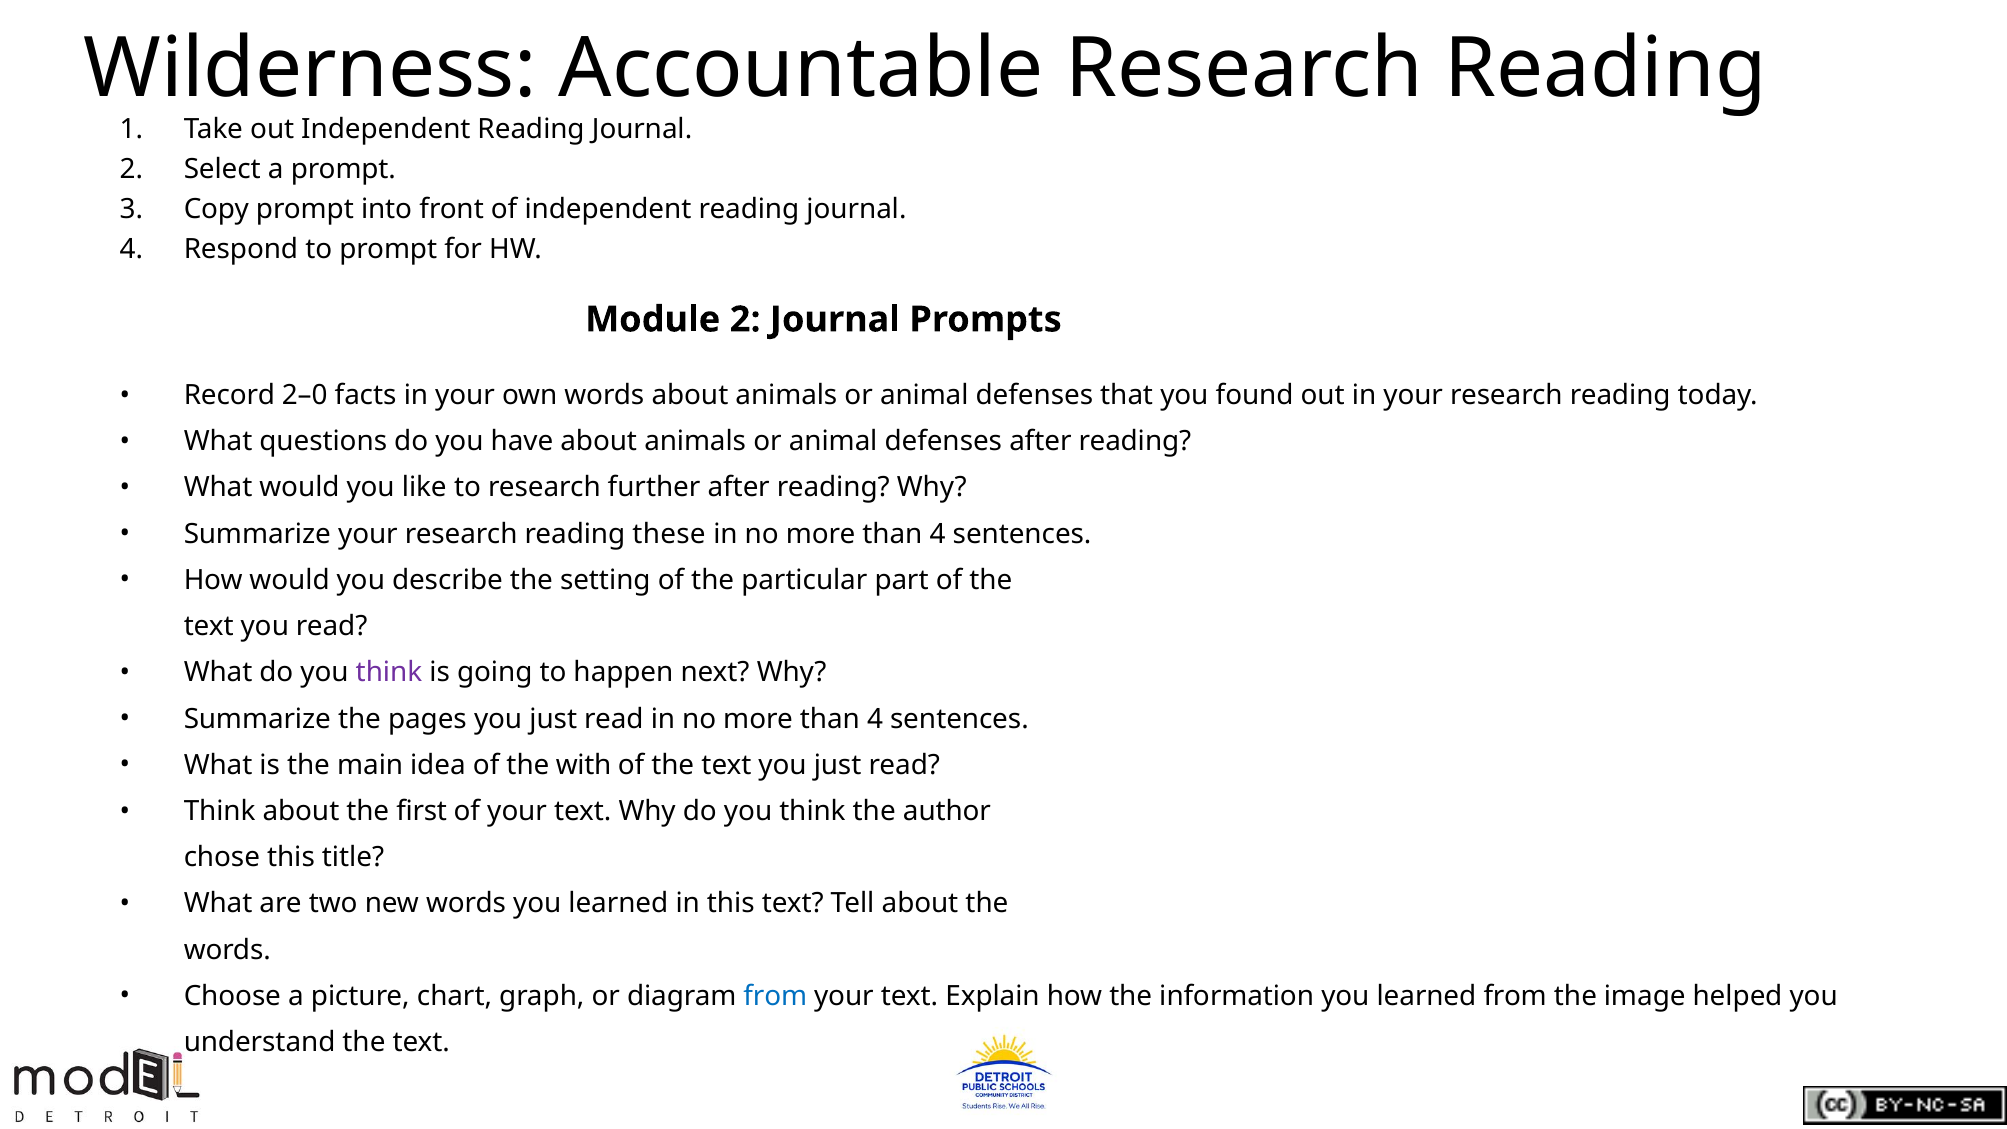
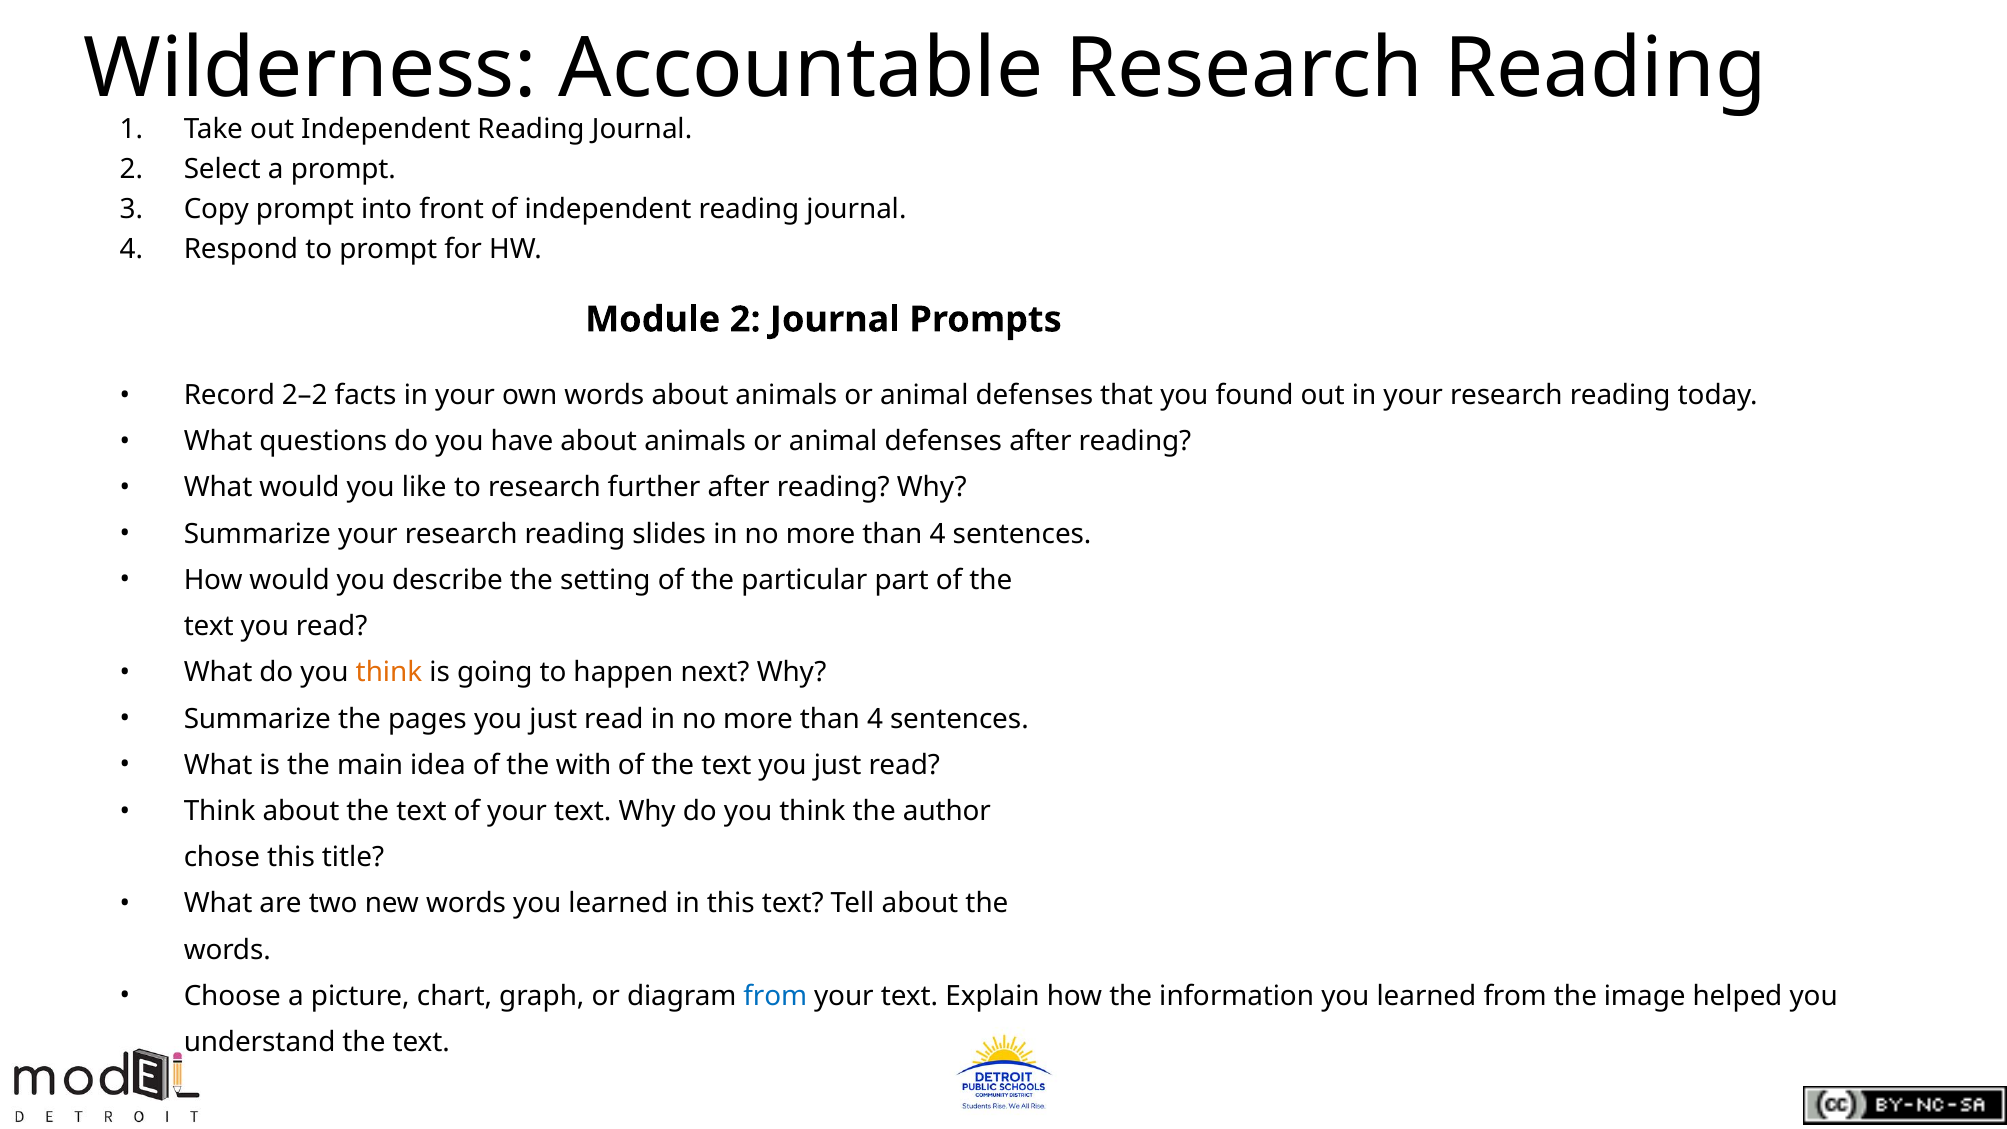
2–0: 2–0 -> 2–2
these: these -> slides
think at (389, 673) colour: purple -> orange
about the first: first -> text
